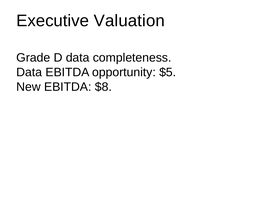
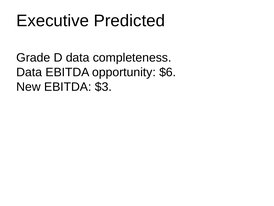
Valuation: Valuation -> Predicted
$5: $5 -> $6
$8: $8 -> $3
